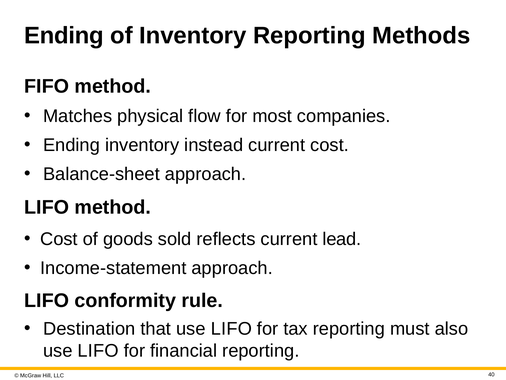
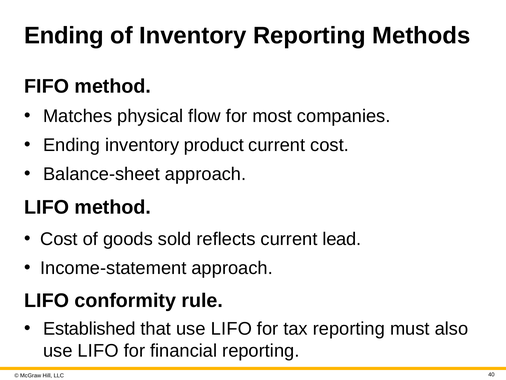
instead: instead -> product
Destination: Destination -> Established
